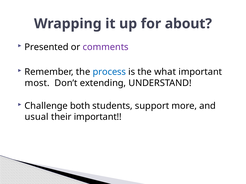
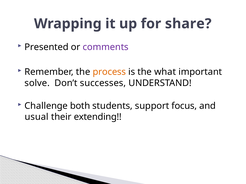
about: about -> share
process colour: blue -> orange
most: most -> solve
extending: extending -> successes
more: more -> focus
their important: important -> extending
